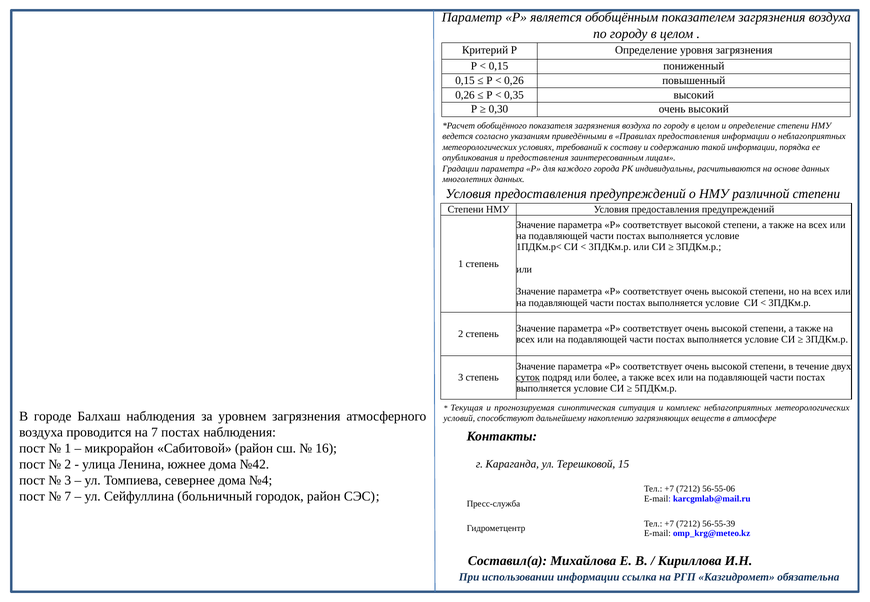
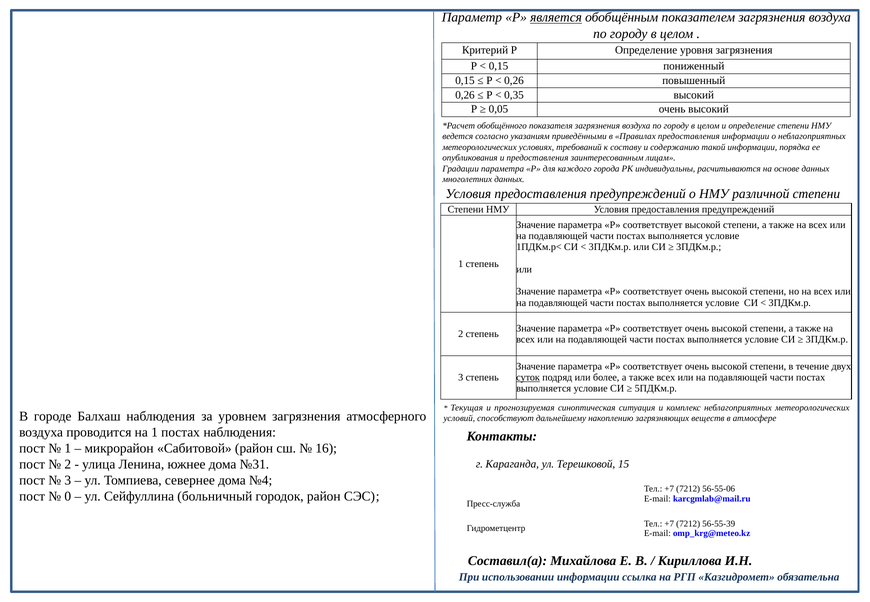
является underline: none -> present
0,30: 0,30 -> 0,05
на 7: 7 -> 1
№42: №42 -> №31
7 at (68, 497): 7 -> 0
